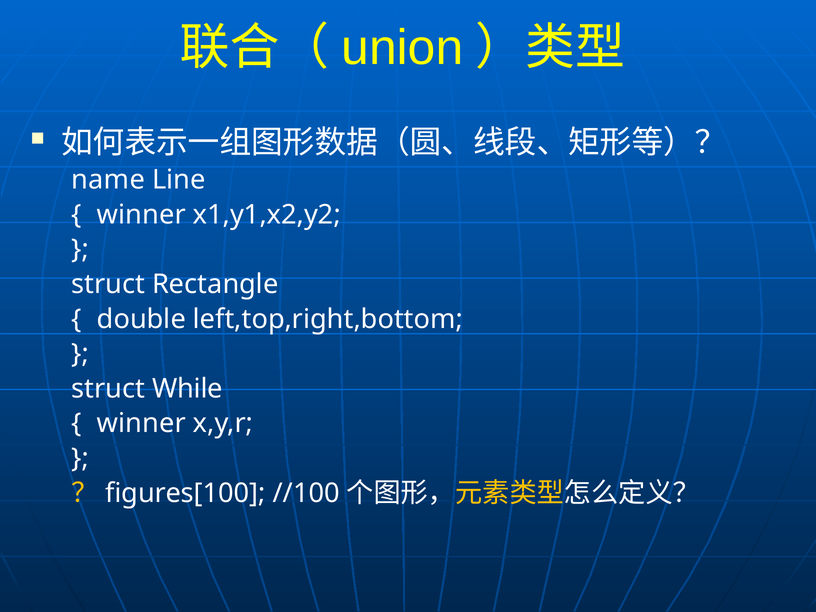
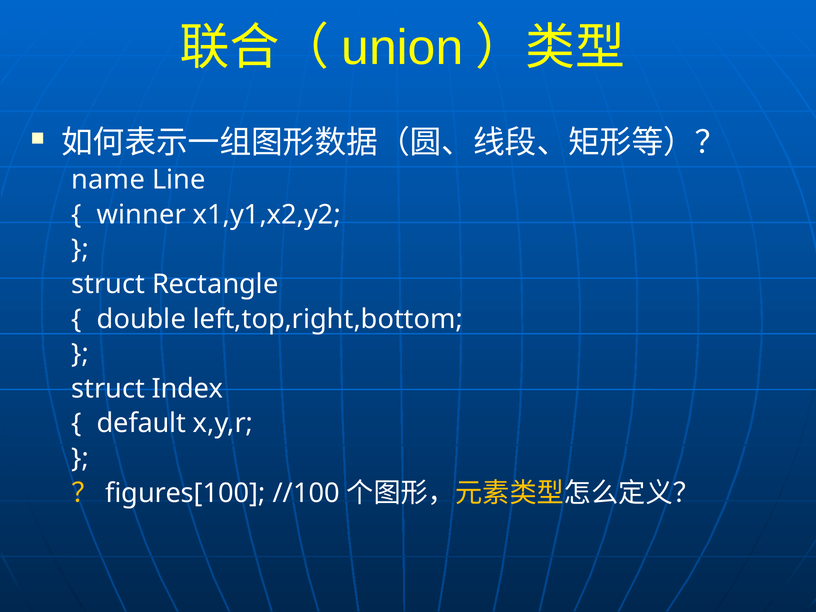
While: While -> Index
winner at (141, 423): winner -> default
